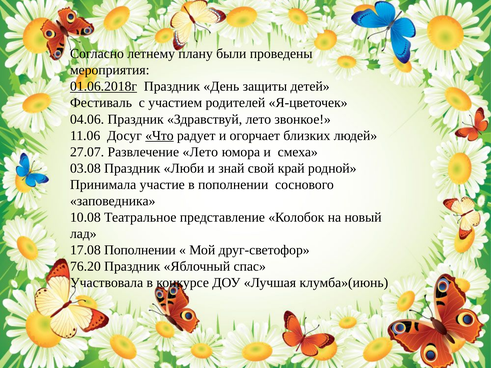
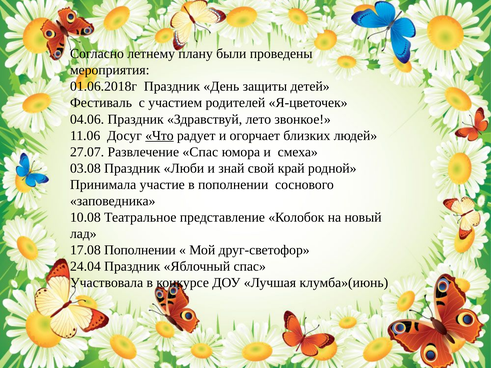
01.06.2018г underline: present -> none
Развлечение Лето: Лето -> Спас
76.20: 76.20 -> 24.04
